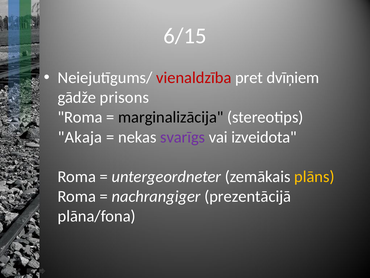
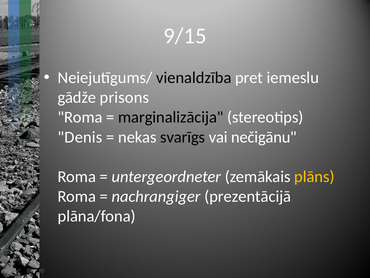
6/15: 6/15 -> 9/15
vienaldzība colour: red -> black
dvīņiem: dvīņiem -> iemeslu
Akaja: Akaja -> Denis
svarīgs colour: purple -> black
izveidota: izveidota -> nečigānu
